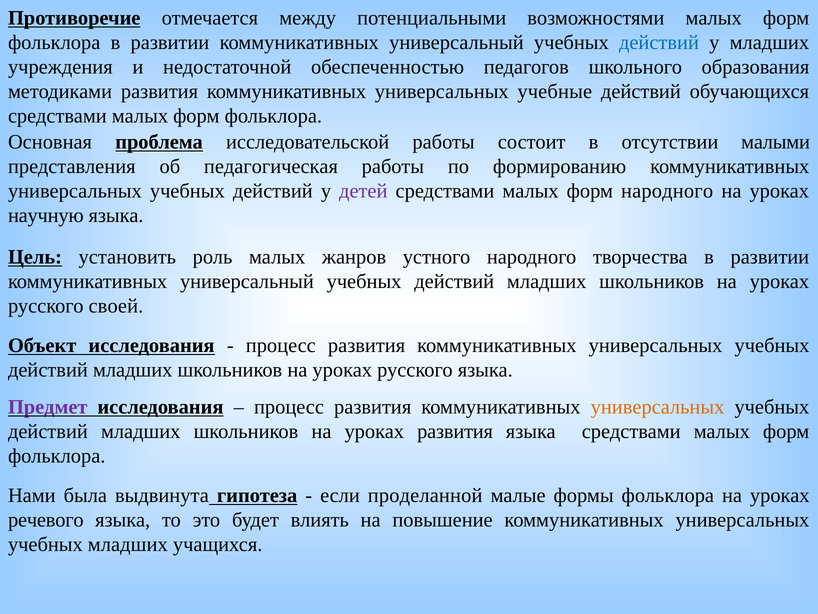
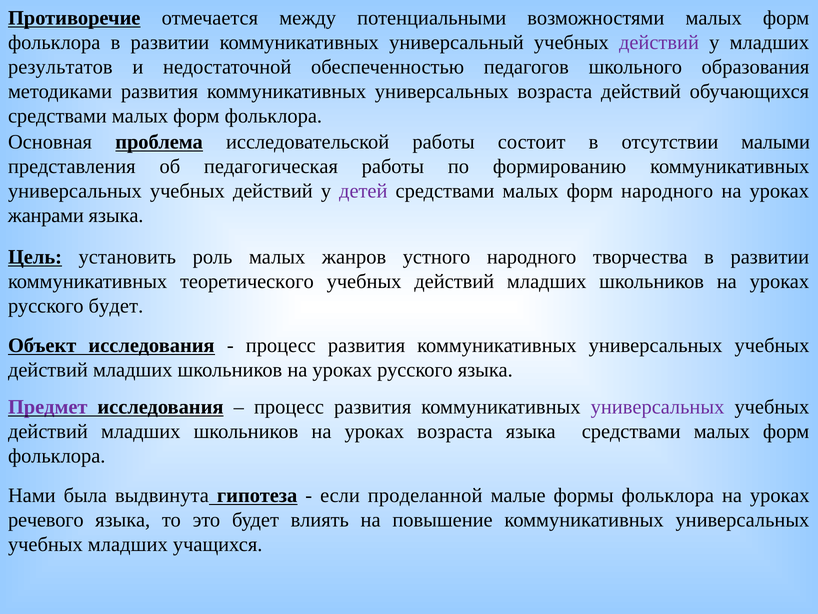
действий at (659, 42) colour: blue -> purple
учреждения: учреждения -> результатов
универсальных учебные: учебные -> возраста
научную: научную -> жанрами
универсальный at (247, 281): универсальный -> теоретического
русского своей: своей -> будет
универсальных at (658, 407) colour: orange -> purple
уроках развития: развития -> возраста
